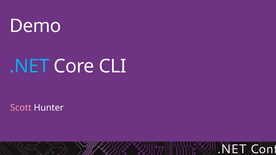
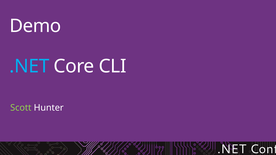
Scott colour: pink -> light green
